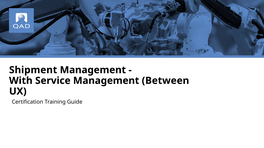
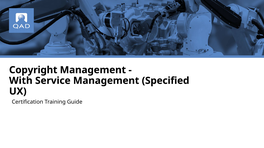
Shipment: Shipment -> Copyright
Between: Between -> Specified
